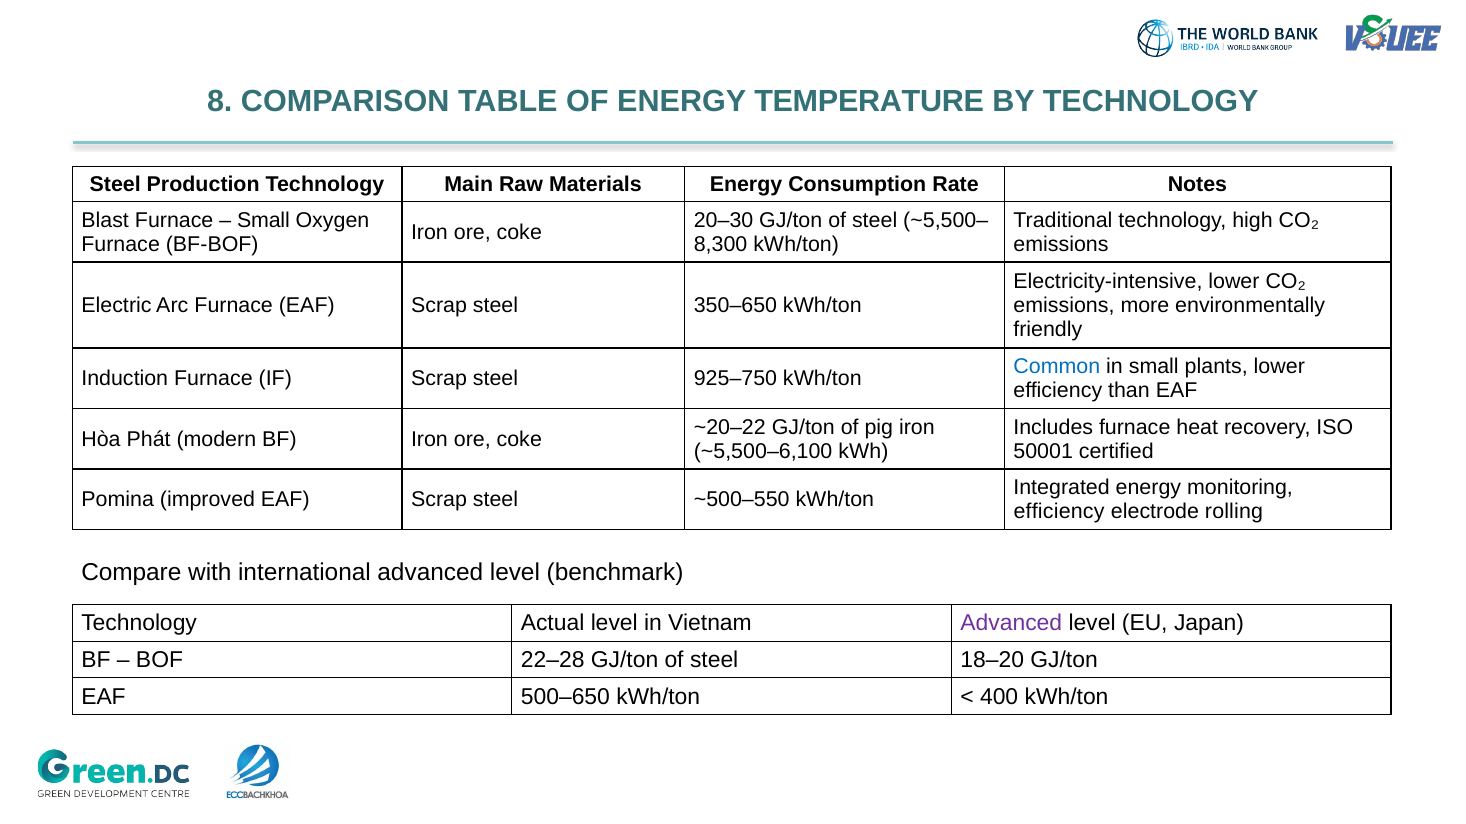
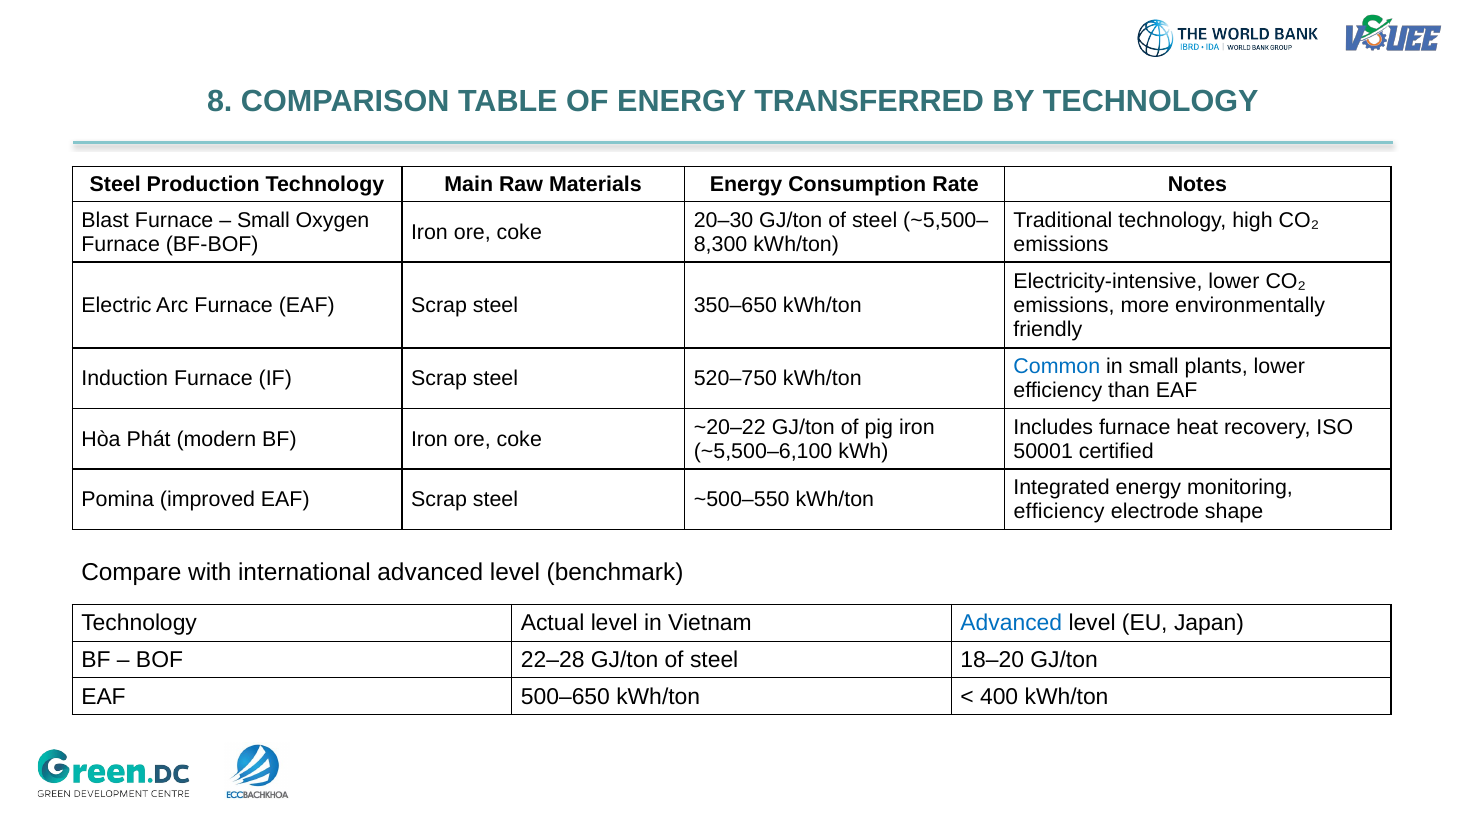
TEMPERATURE: TEMPERATURE -> TRANSFERRED
925–750: 925–750 -> 520–750
rolling: rolling -> shape
Advanced at (1011, 624) colour: purple -> blue
